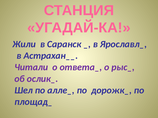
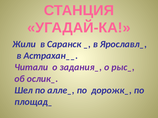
ответа_: ответа_ -> задания_
